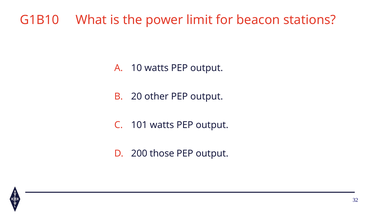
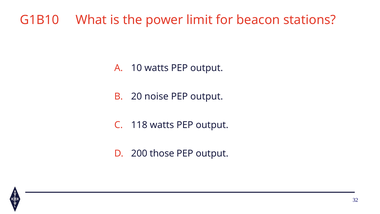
other: other -> noise
101: 101 -> 118
